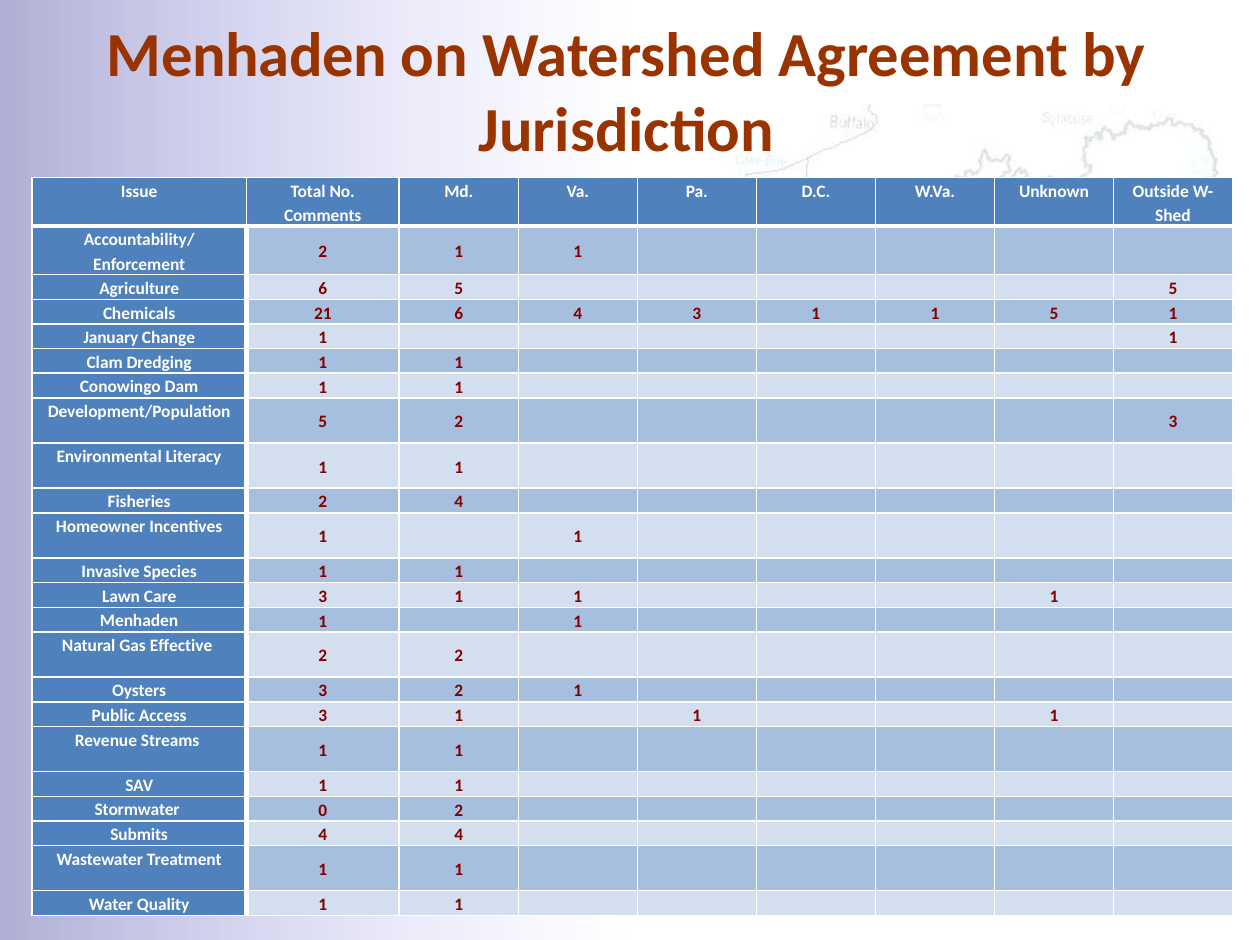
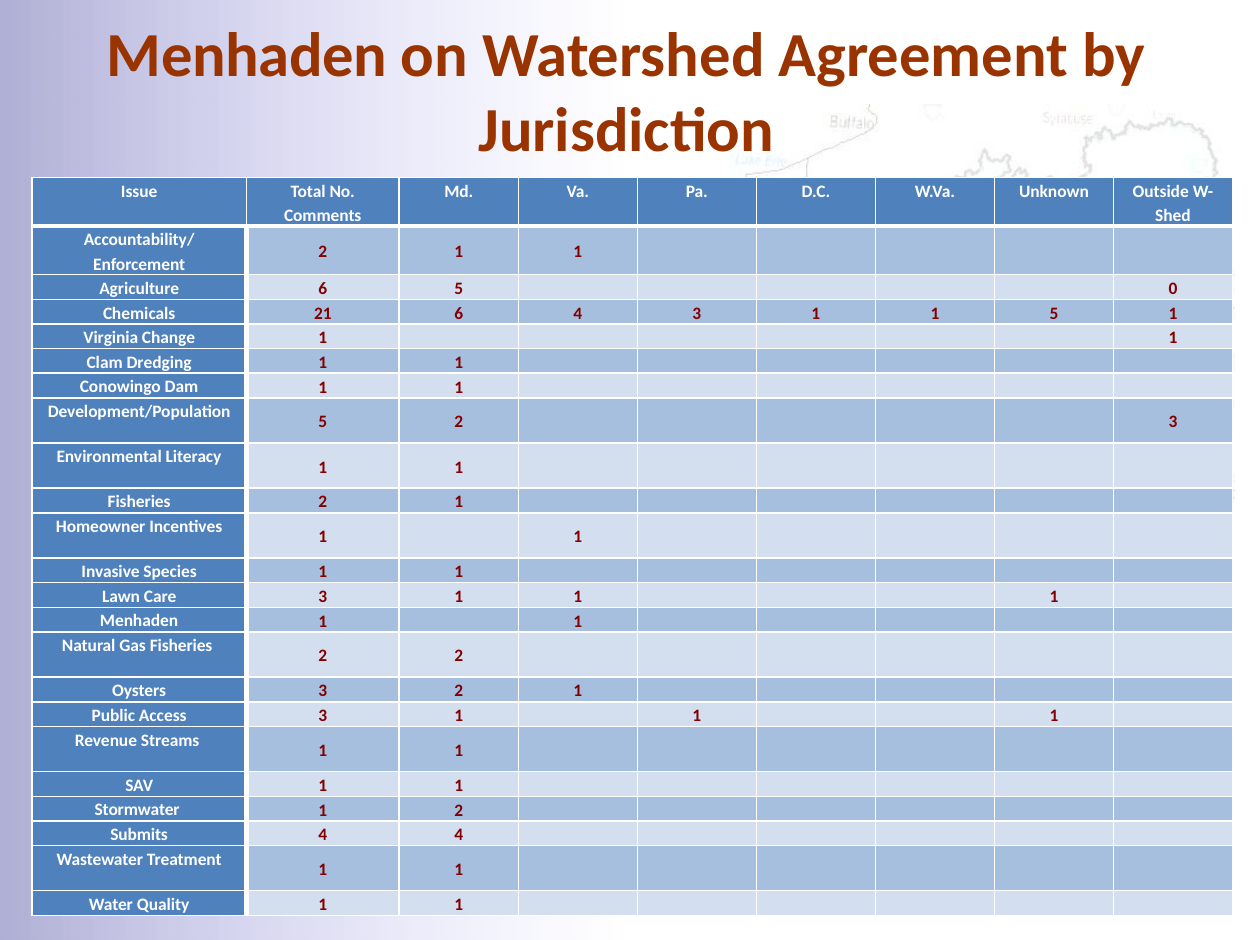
5 5: 5 -> 0
January: January -> Virginia
Fisheries 2 4: 4 -> 1
Gas Effective: Effective -> Fisheries
Stormwater 0: 0 -> 1
